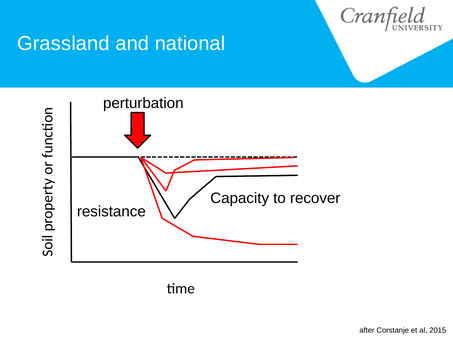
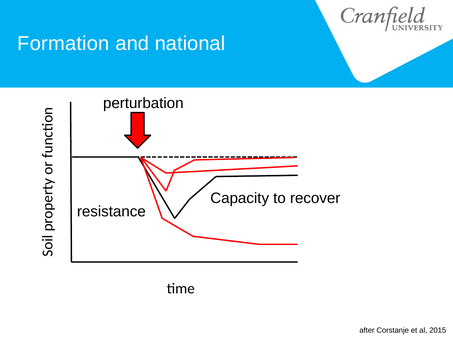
Grassland: Grassland -> Formation
